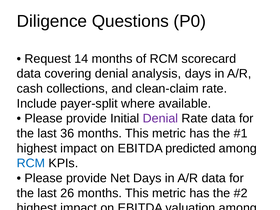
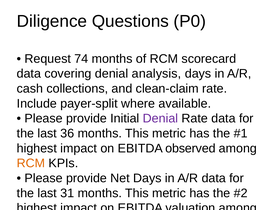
14: 14 -> 74
predicted: predicted -> observed
RCM at (31, 163) colour: blue -> orange
26: 26 -> 31
